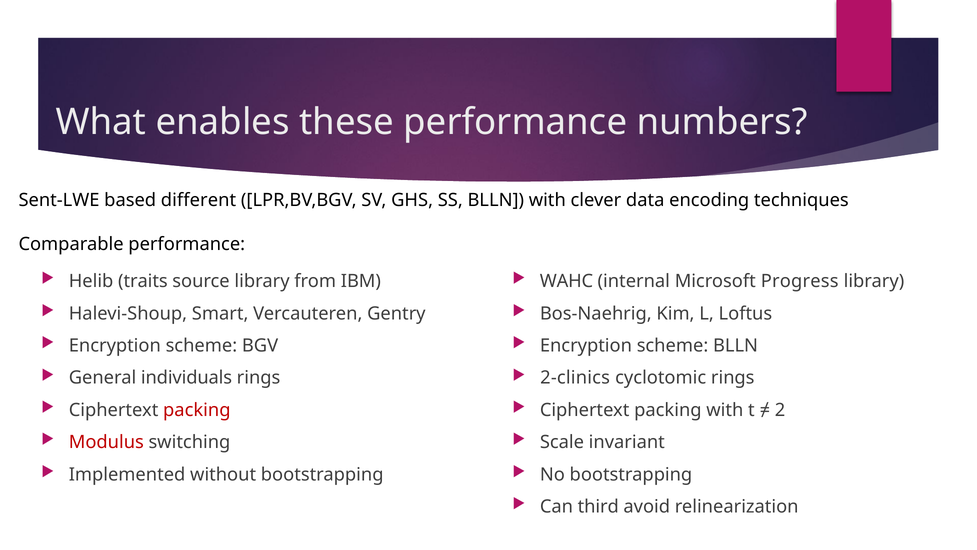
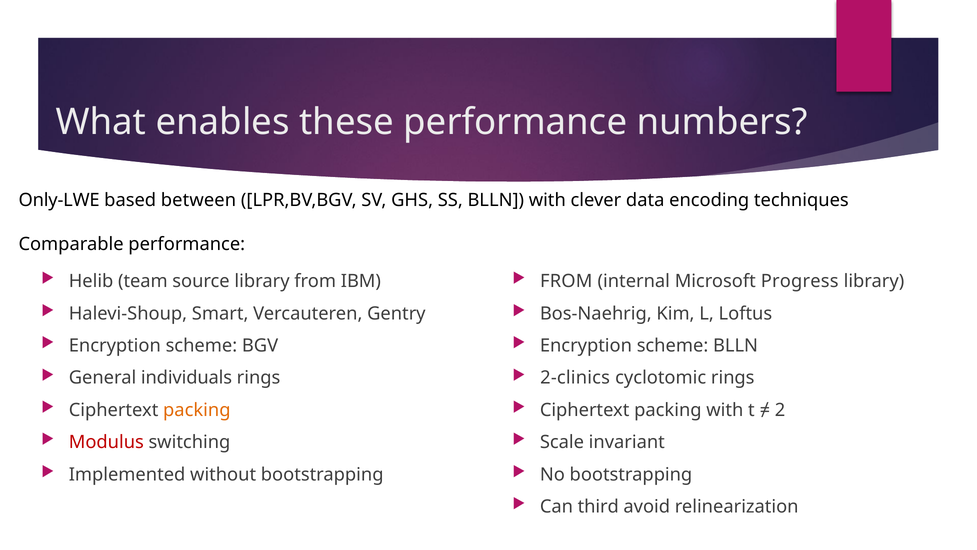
Sent-LWE: Sent-LWE -> Only-LWE
different: different -> between
traits: traits -> team
WAHC at (566, 281): WAHC -> FROM
packing at (197, 410) colour: red -> orange
